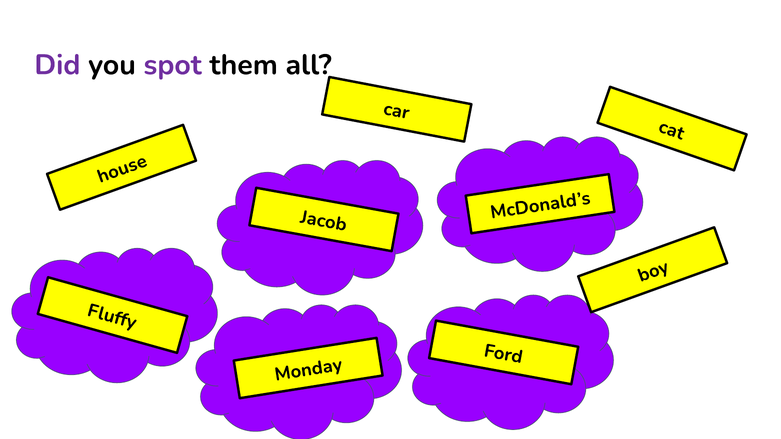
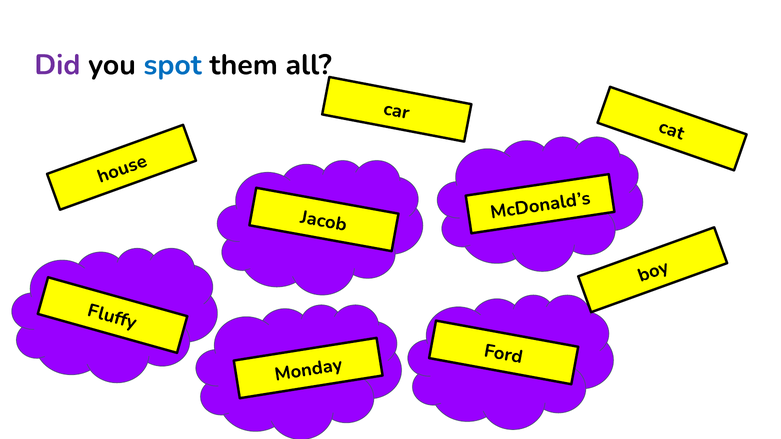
spot colour: purple -> blue
